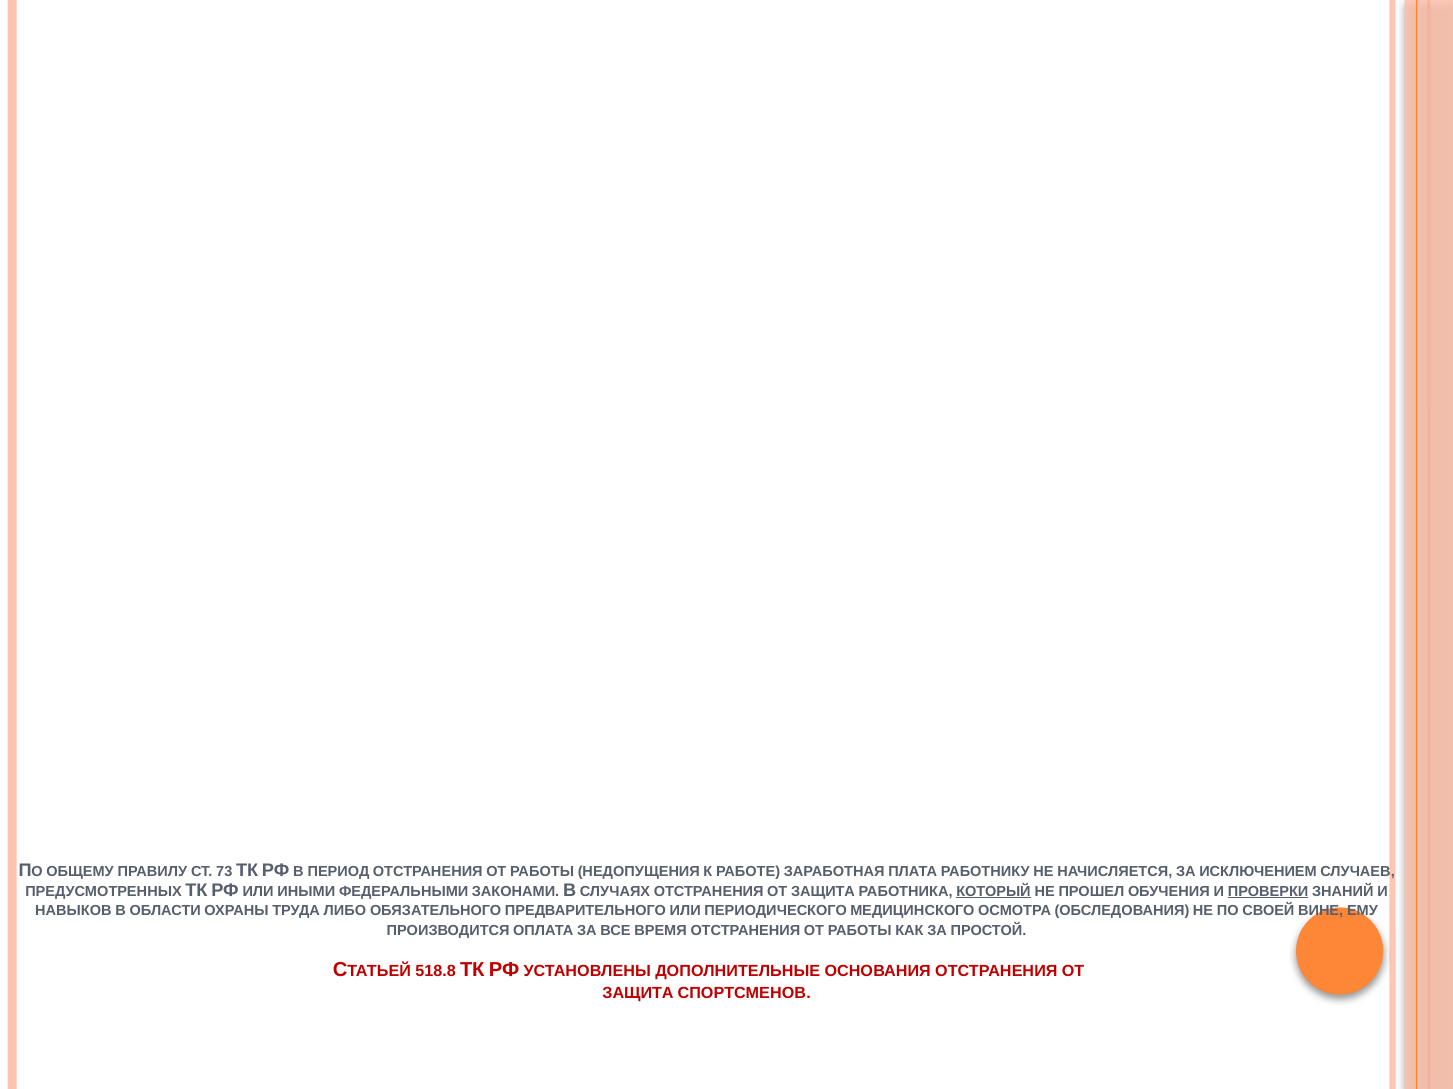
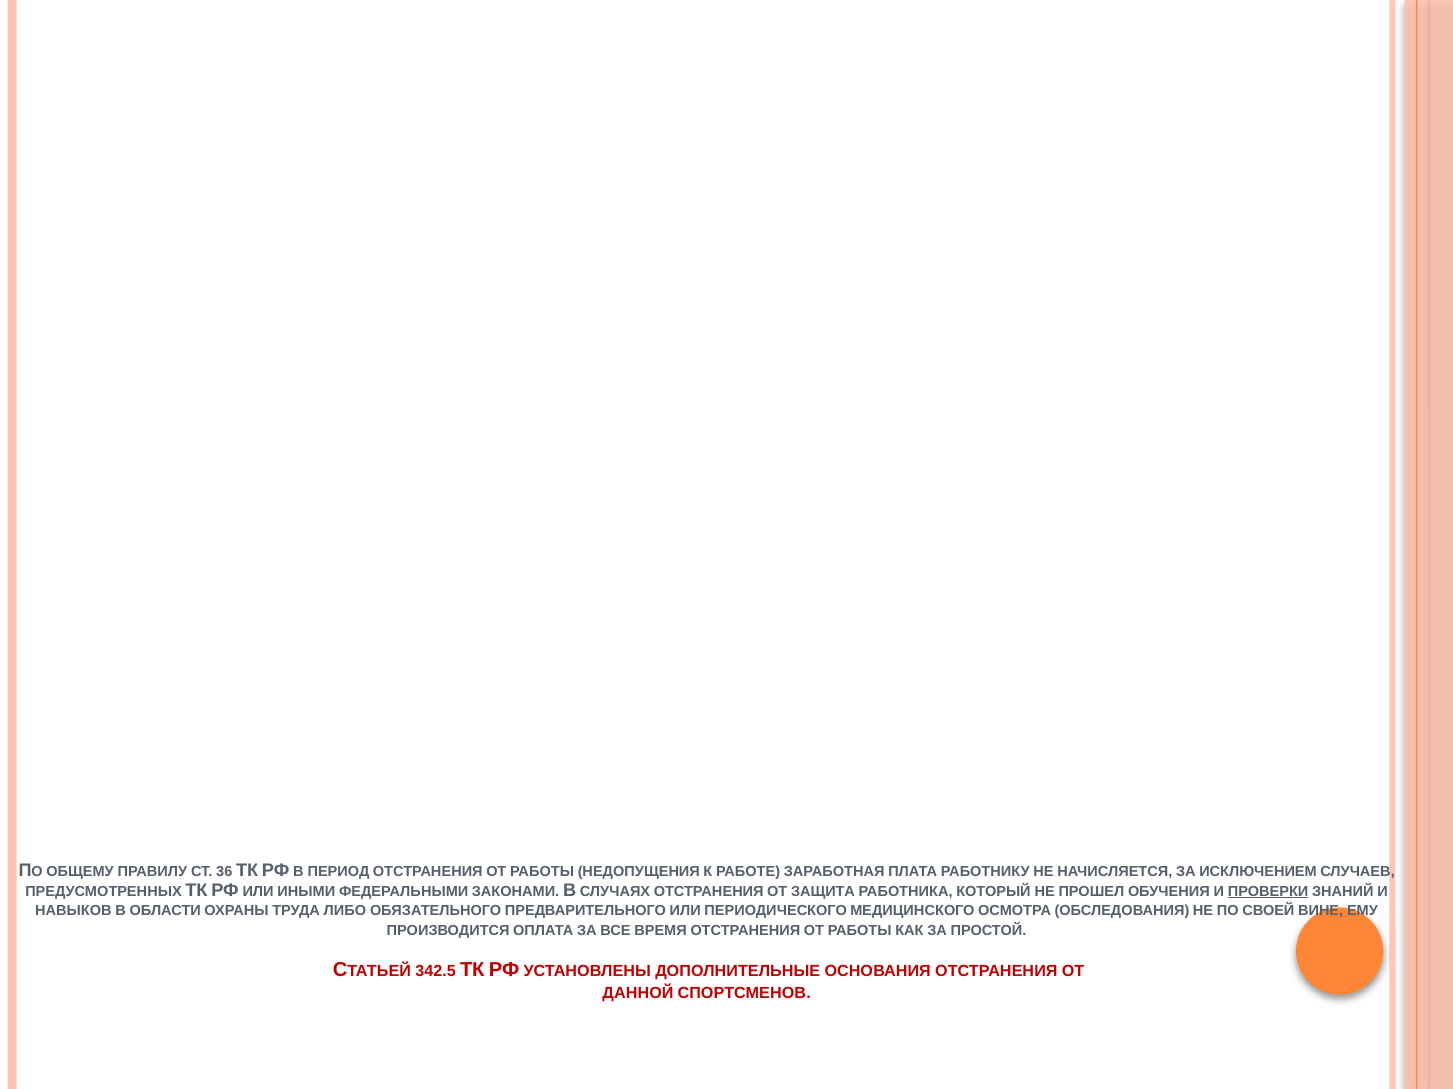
73: 73 -> 36
КОТОРЫЙ underline: present -> none
518.8: 518.8 -> 342.5
ЗАЩИТА at (638, 994): ЗАЩИТА -> ДАННОЙ
